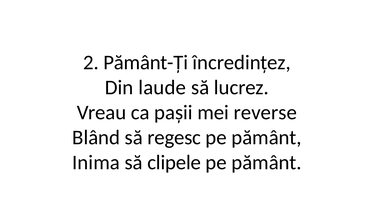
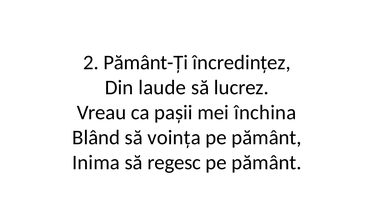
reverse: reverse -> închina
regesc: regesc -> voința
clipele: clipele -> regesc
